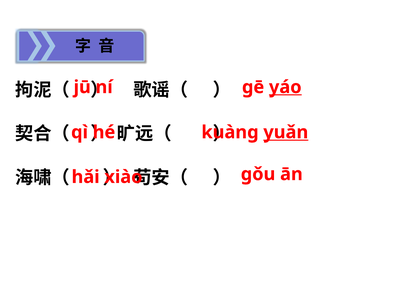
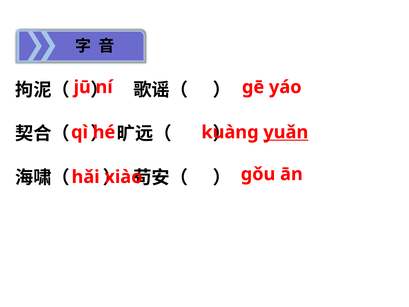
yáo underline: present -> none
